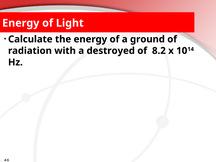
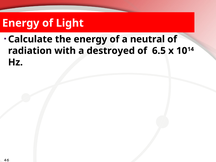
ground: ground -> neutral
8.2: 8.2 -> 6.5
